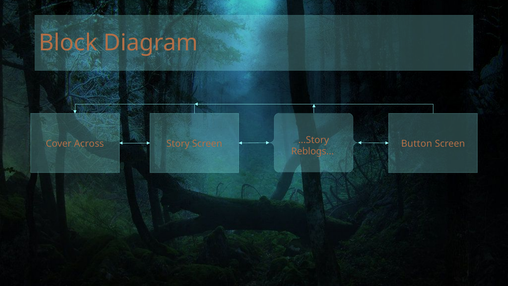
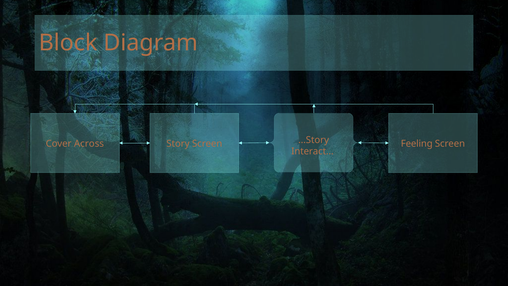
Button: Button -> Feeling
Reblogs…: Reblogs… -> Interact…
